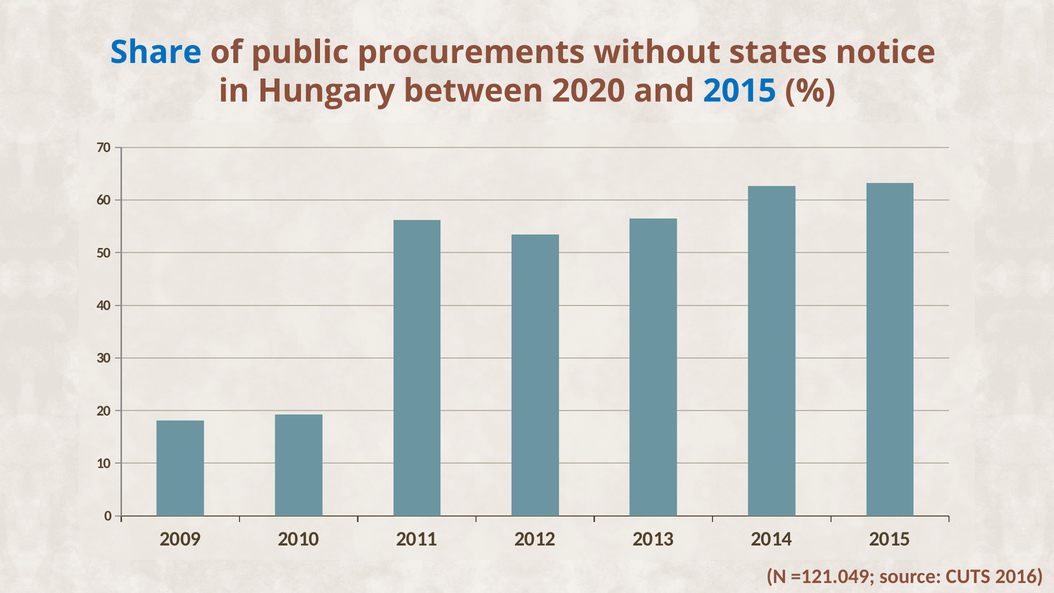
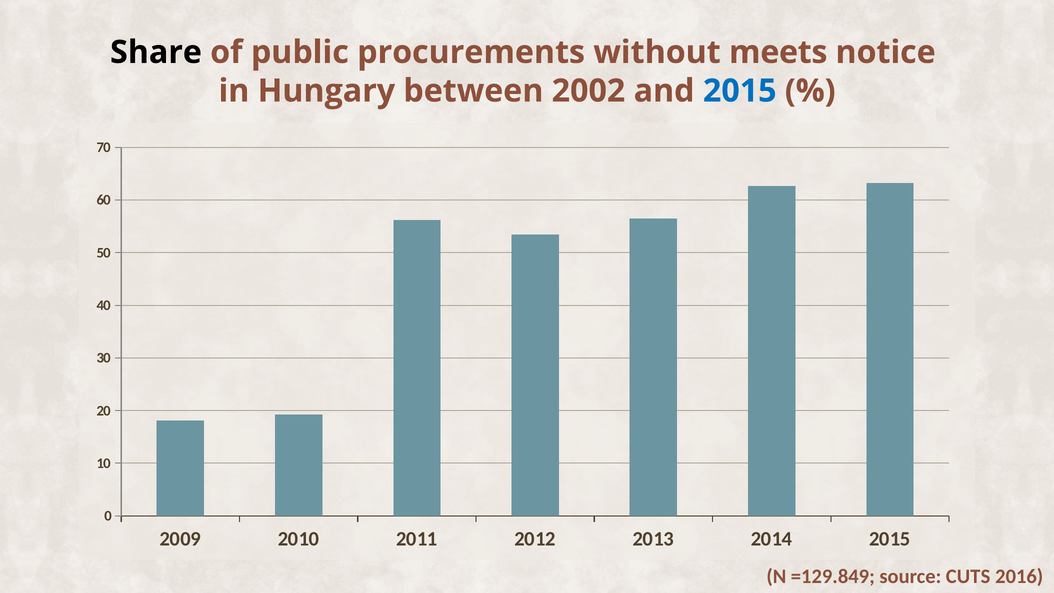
Share colour: blue -> black
states: states -> meets
2020: 2020 -> 2002
=121.049: =121.049 -> =129.849
